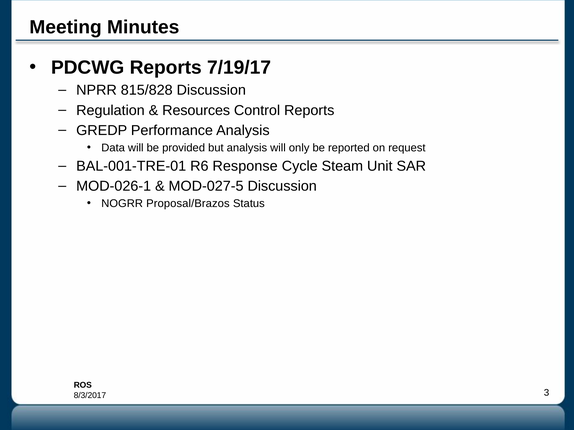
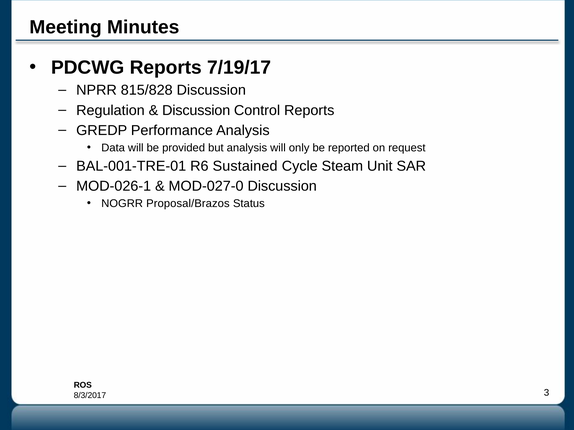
Resources at (196, 110): Resources -> Discussion
Response: Response -> Sustained
MOD-027-5: MOD-027-5 -> MOD-027-0
